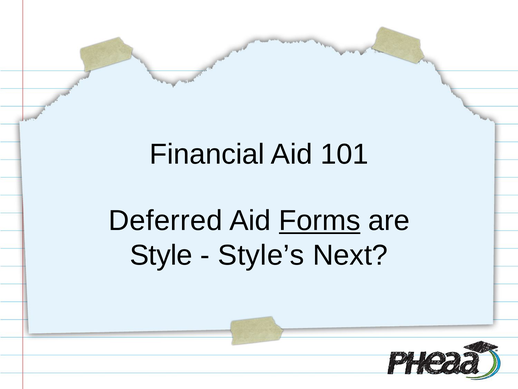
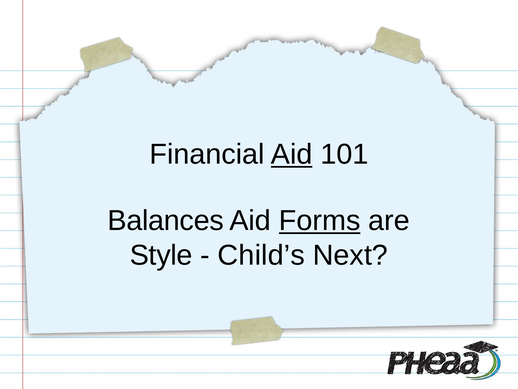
Aid at (292, 154) underline: none -> present
Deferred: Deferred -> Balances
Style’s: Style’s -> Child’s
